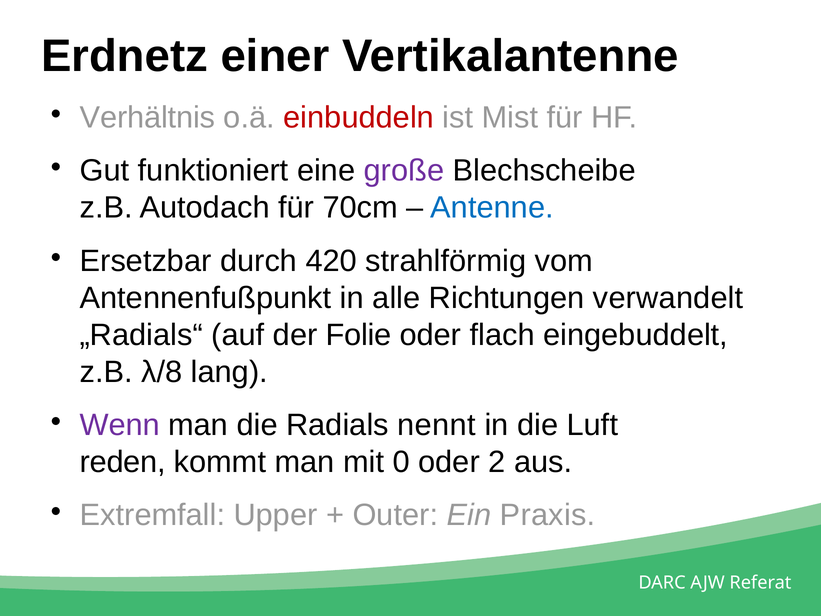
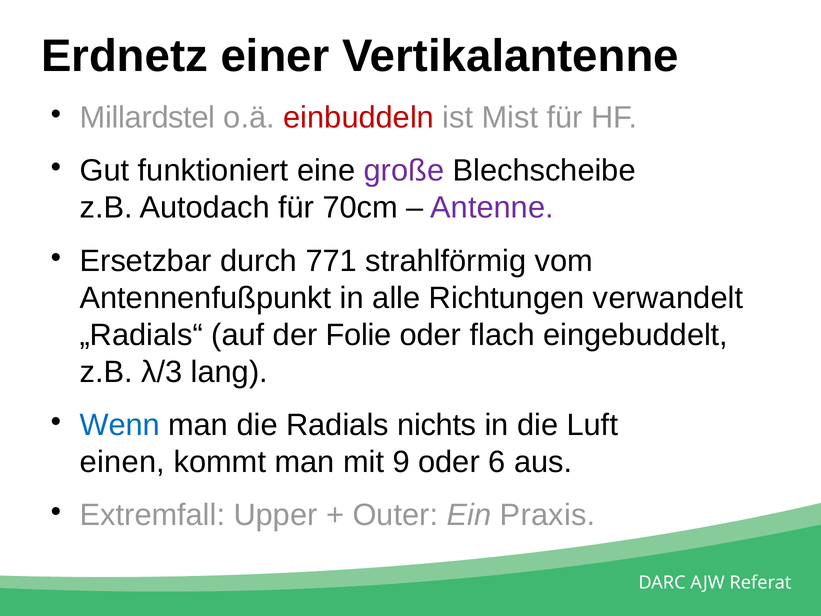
Verhältnis: Verhältnis -> Millardstel
Antenne colour: blue -> purple
420: 420 -> 771
λ/8: λ/8 -> λ/3
Wenn colour: purple -> blue
nennt: nennt -> nichts
reden: reden -> einen
0: 0 -> 9
2: 2 -> 6
